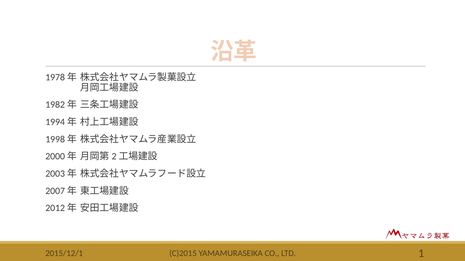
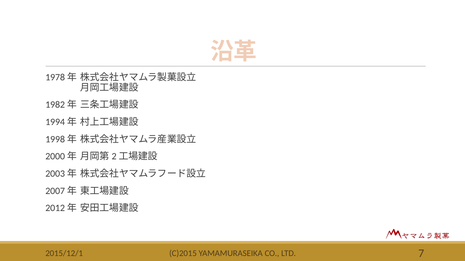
1: 1 -> 7
